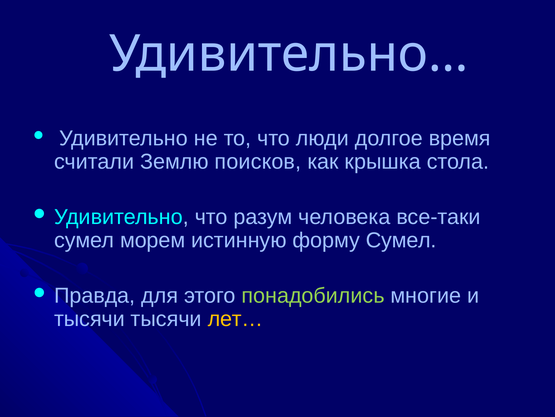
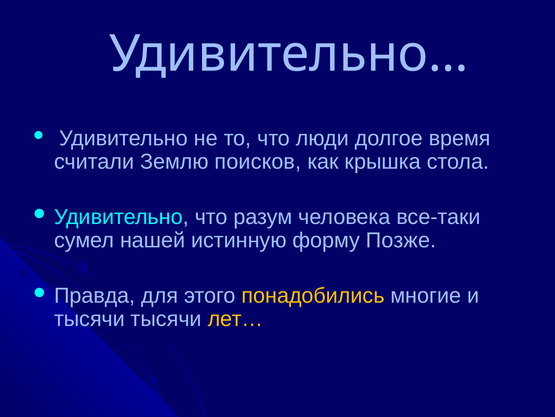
морем: морем -> нашей
форму Сумел: Сумел -> Позже
понадобились colour: light green -> yellow
